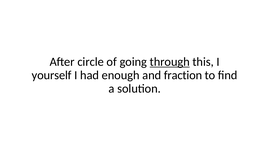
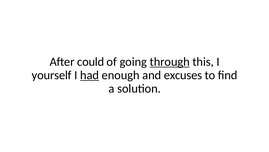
circle: circle -> could
had underline: none -> present
fraction: fraction -> excuses
